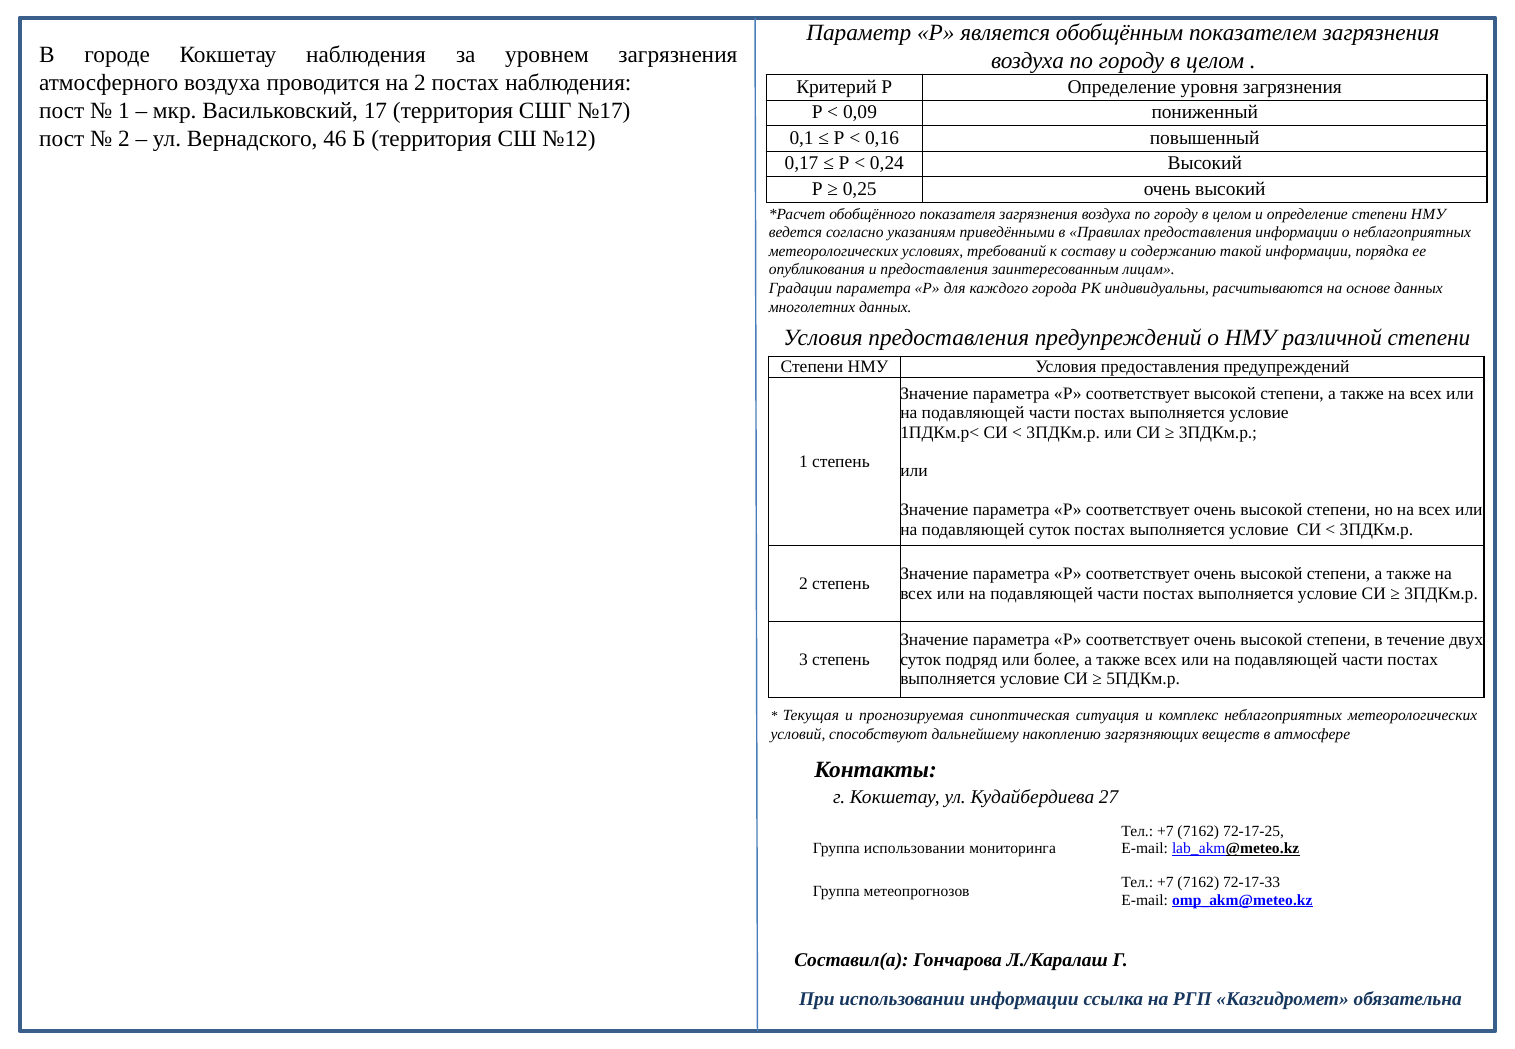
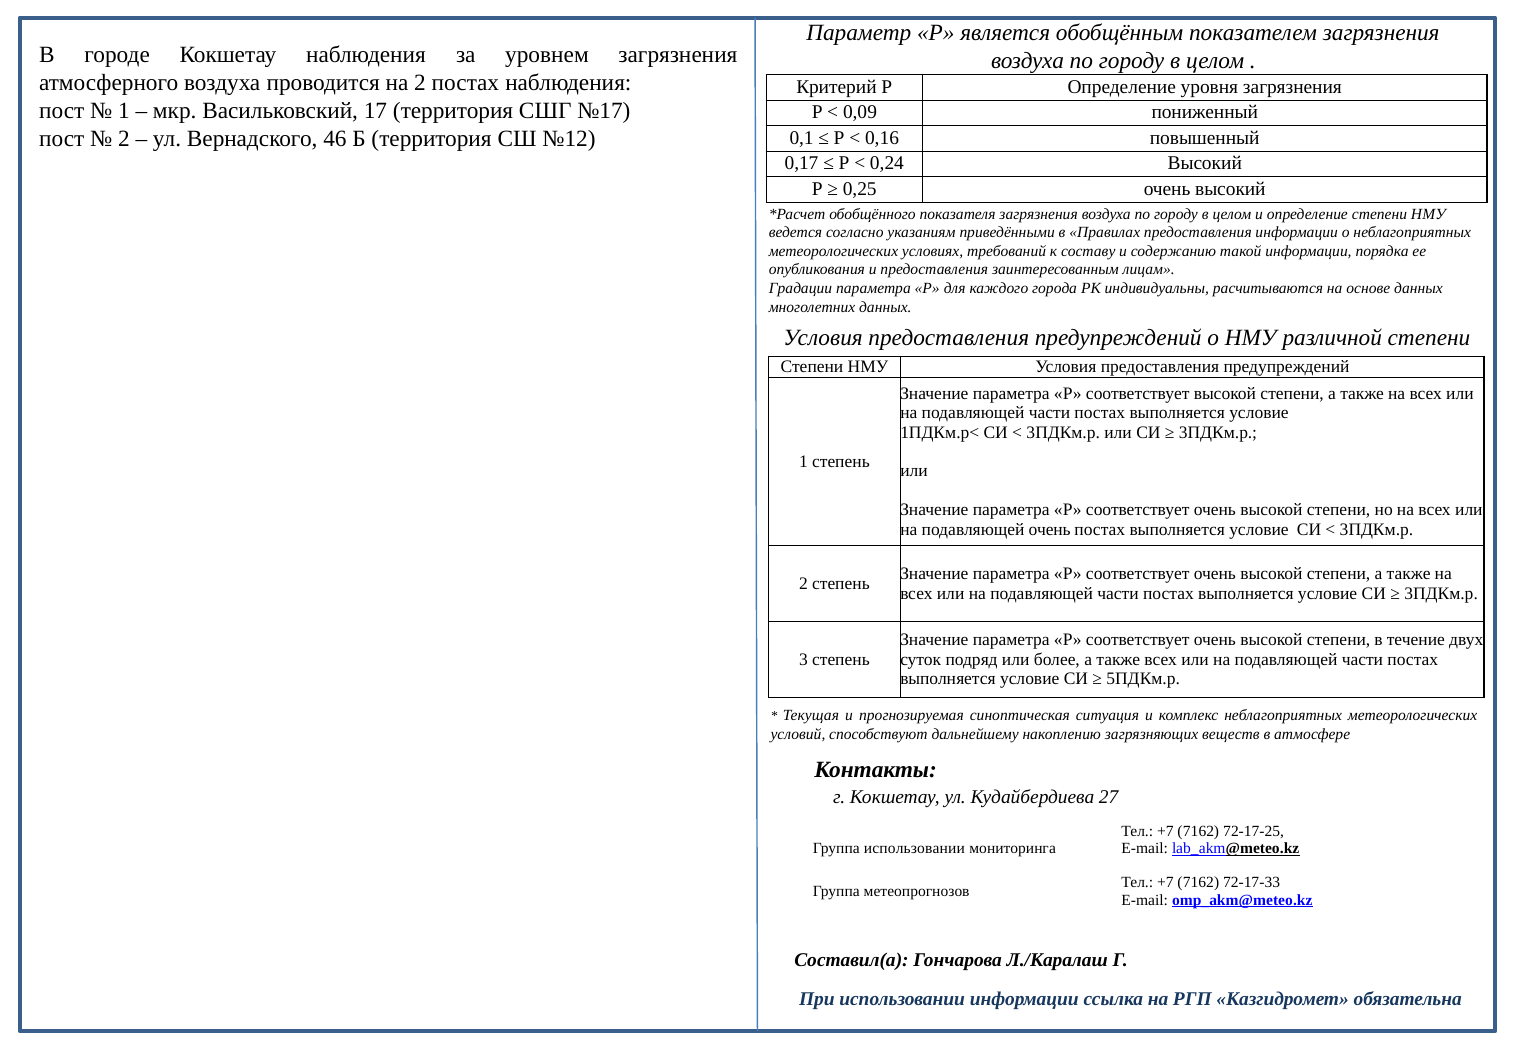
подавляющей суток: суток -> очень
